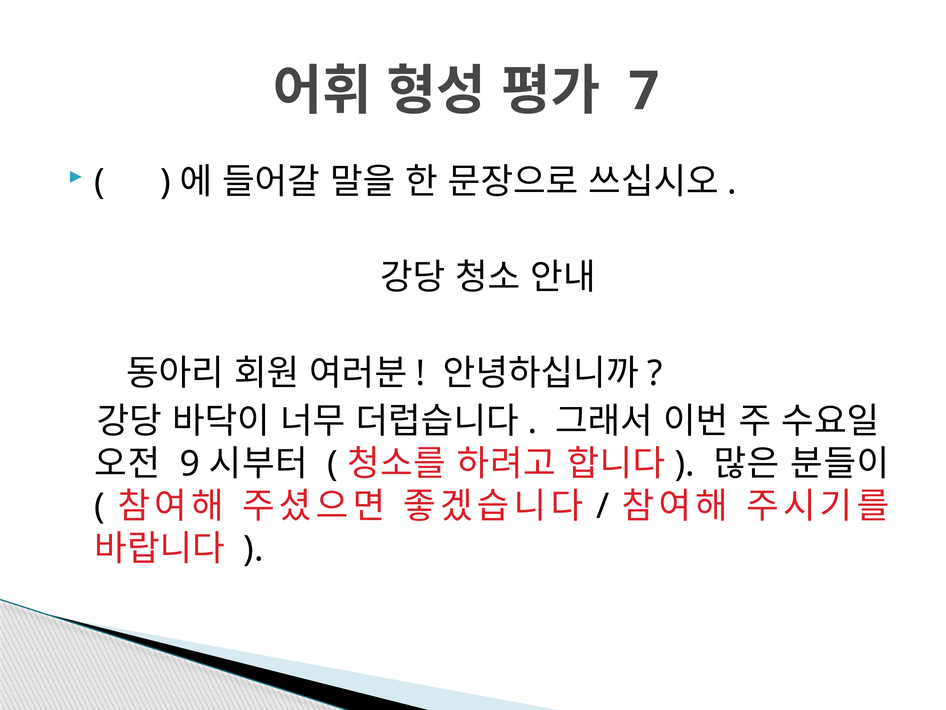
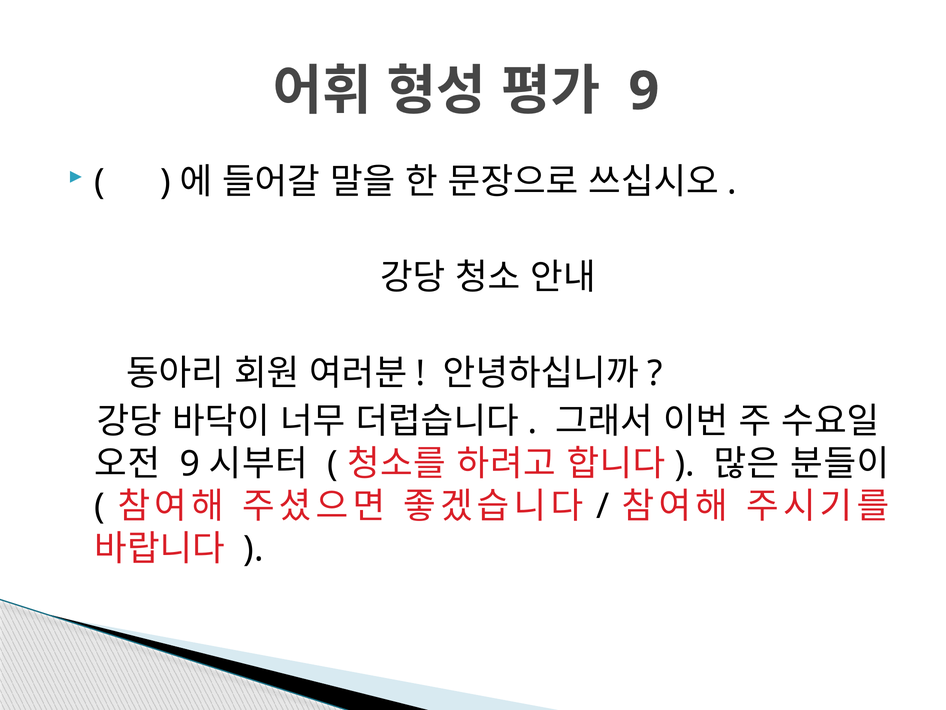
7 at (644, 91): 7 -> 9
